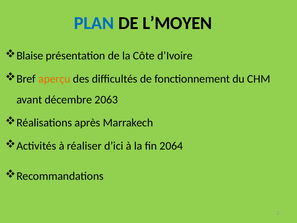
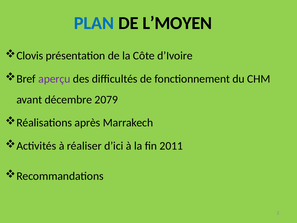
Blaise: Blaise -> Clovis
aperçu colour: orange -> purple
2063: 2063 -> 2079
2064: 2064 -> 2011
